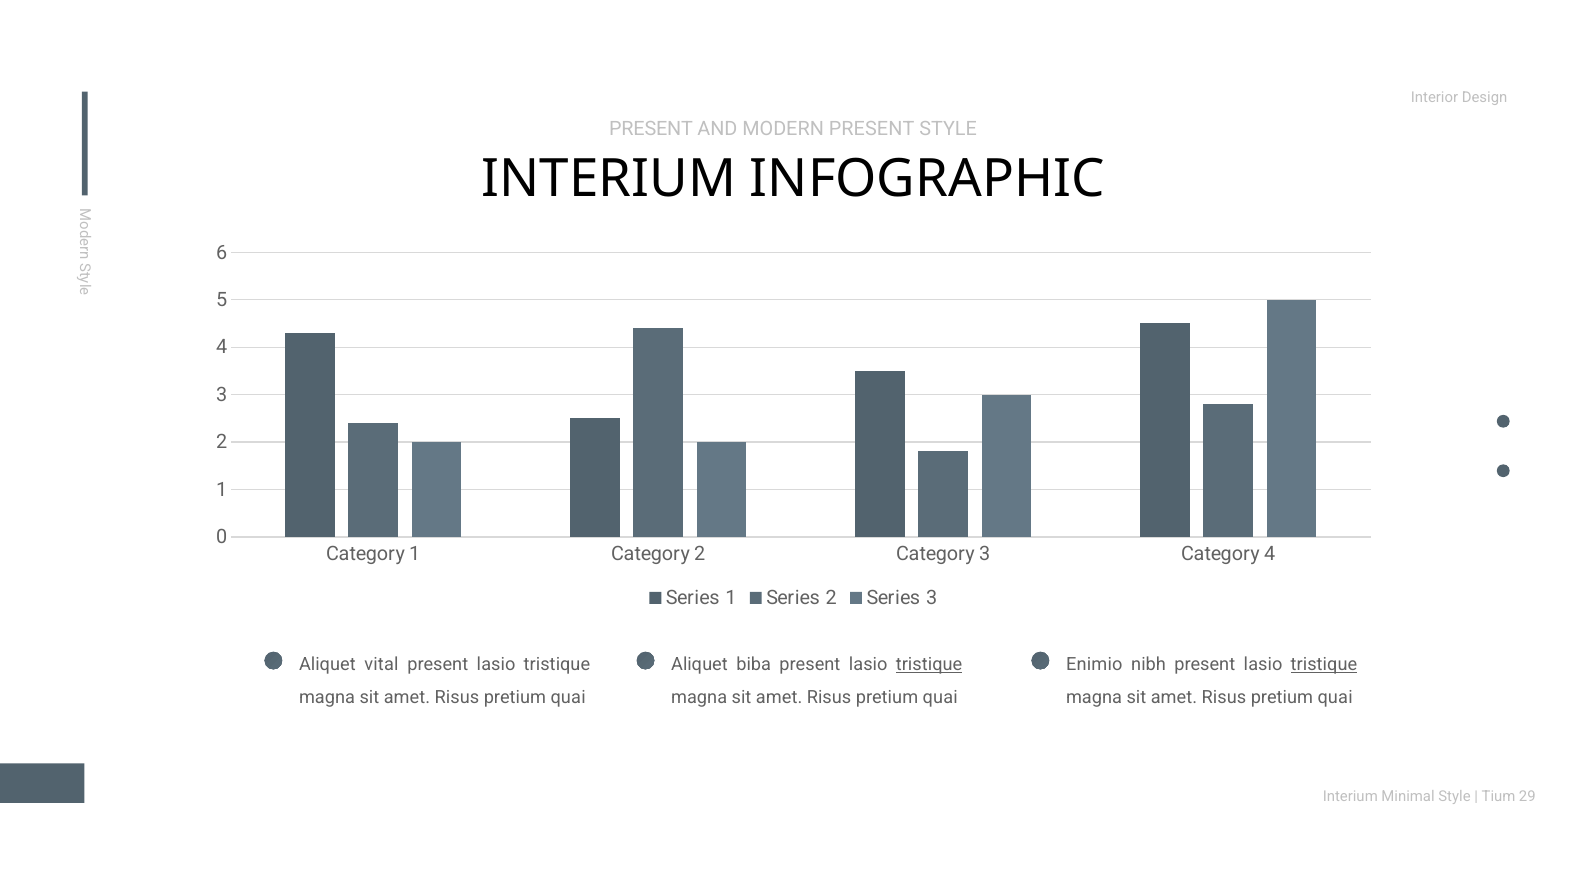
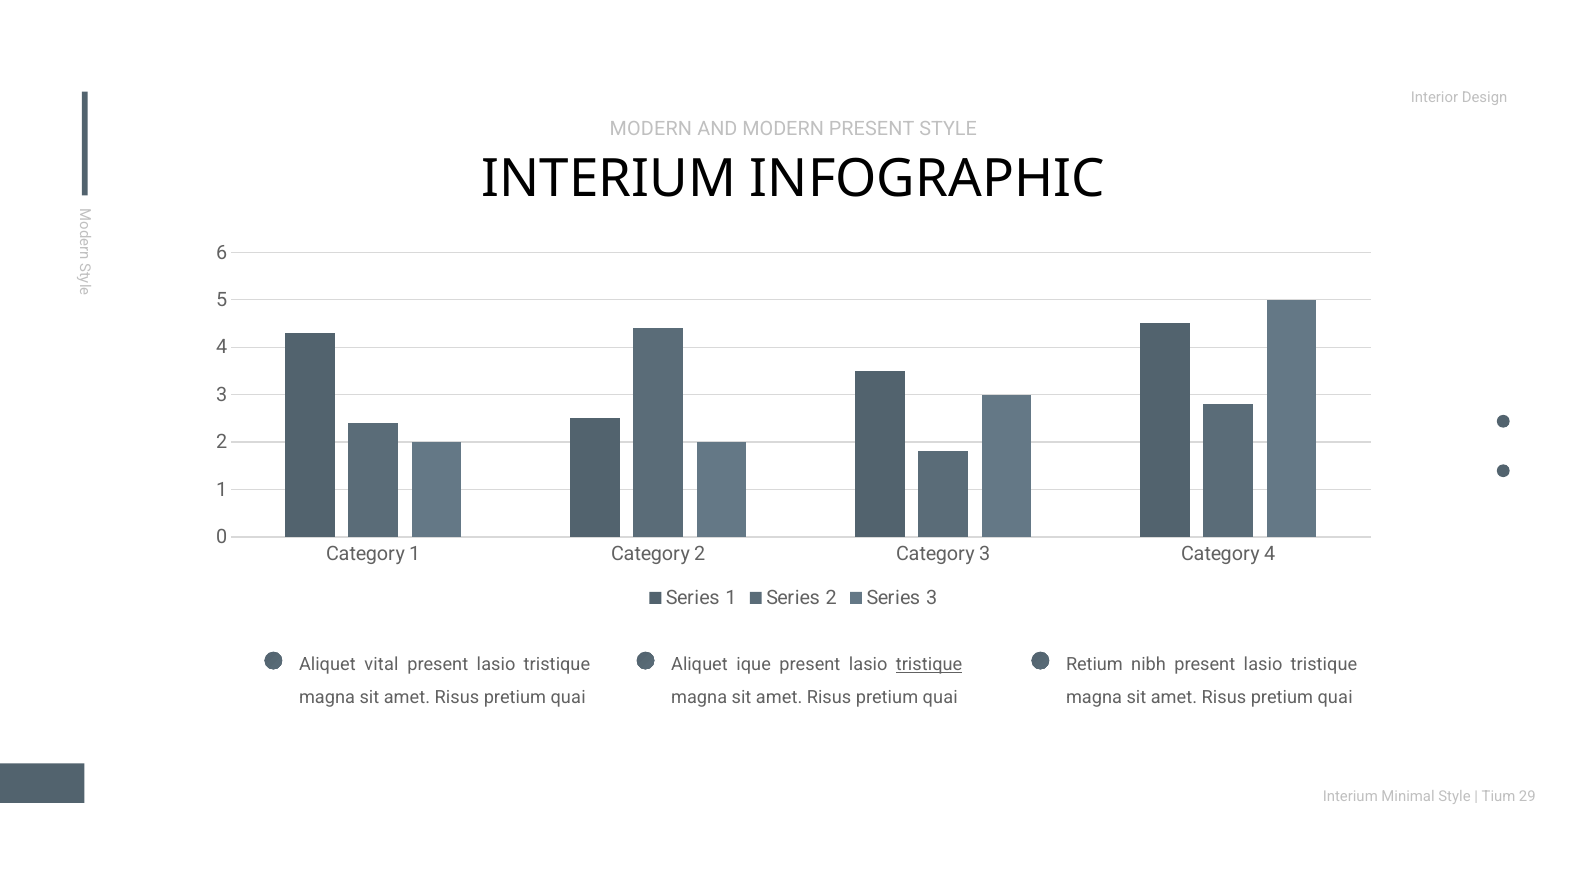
PRESENT at (651, 129): PRESENT -> MODERN
biba: biba -> ique
Enimio: Enimio -> Retium
tristique at (1324, 665) underline: present -> none
